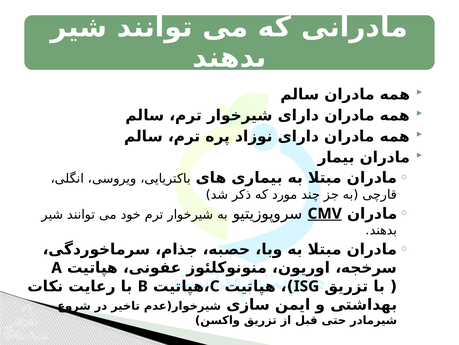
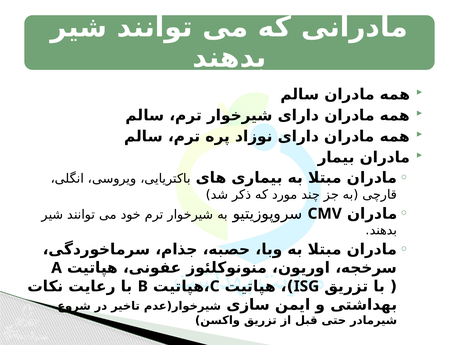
CMV underline: present -> none
